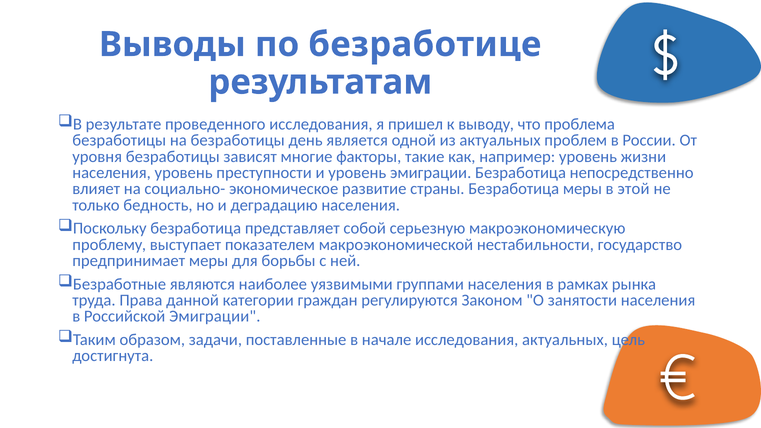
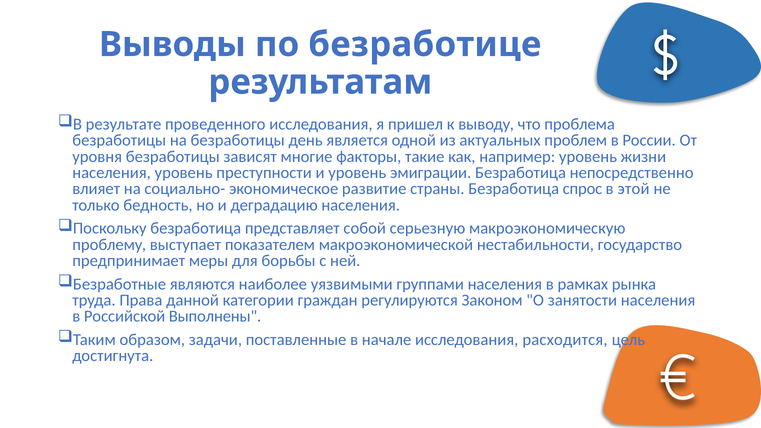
Безработица меры: меры -> спрос
Российской Эмиграции: Эмиграции -> Выполнены
исследования актуальных: актуальных -> расходится
